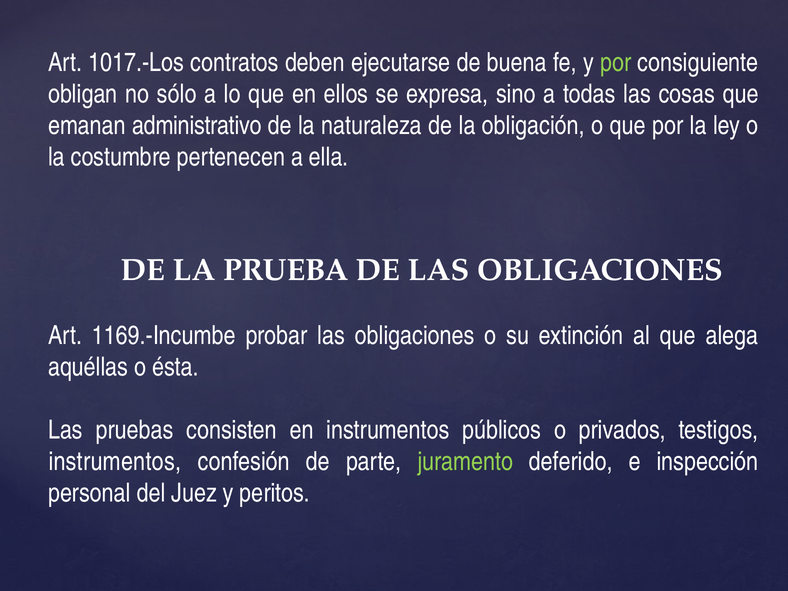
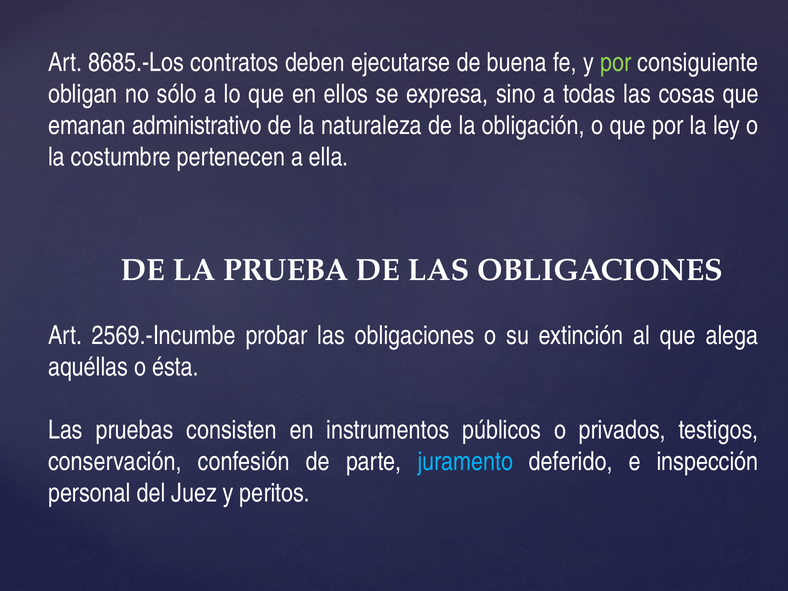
1017.-Los: 1017.-Los -> 8685.-Los
1169.-Incumbe: 1169.-Incumbe -> 2569.-Incumbe
instrumentos at (115, 462): instrumentos -> conservación
juramento colour: light green -> light blue
